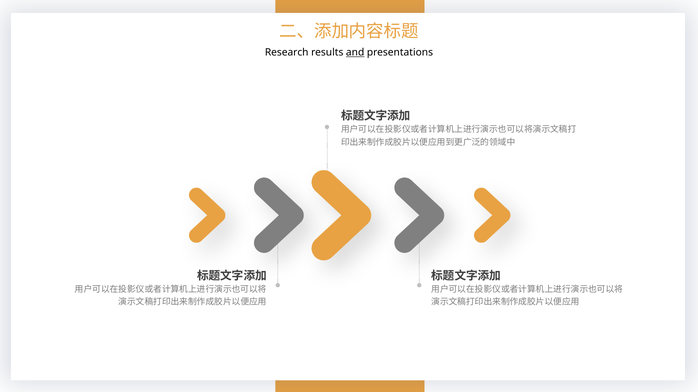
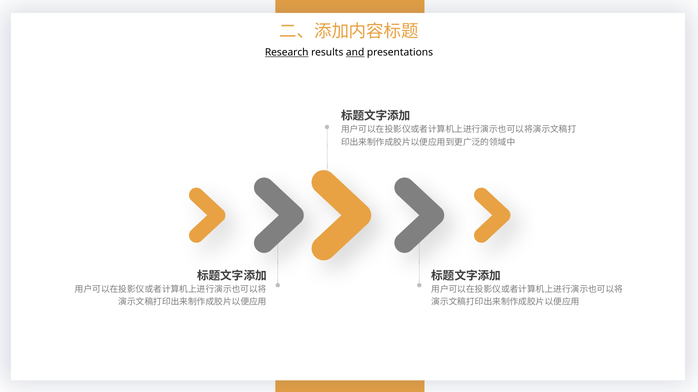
Research underline: none -> present
